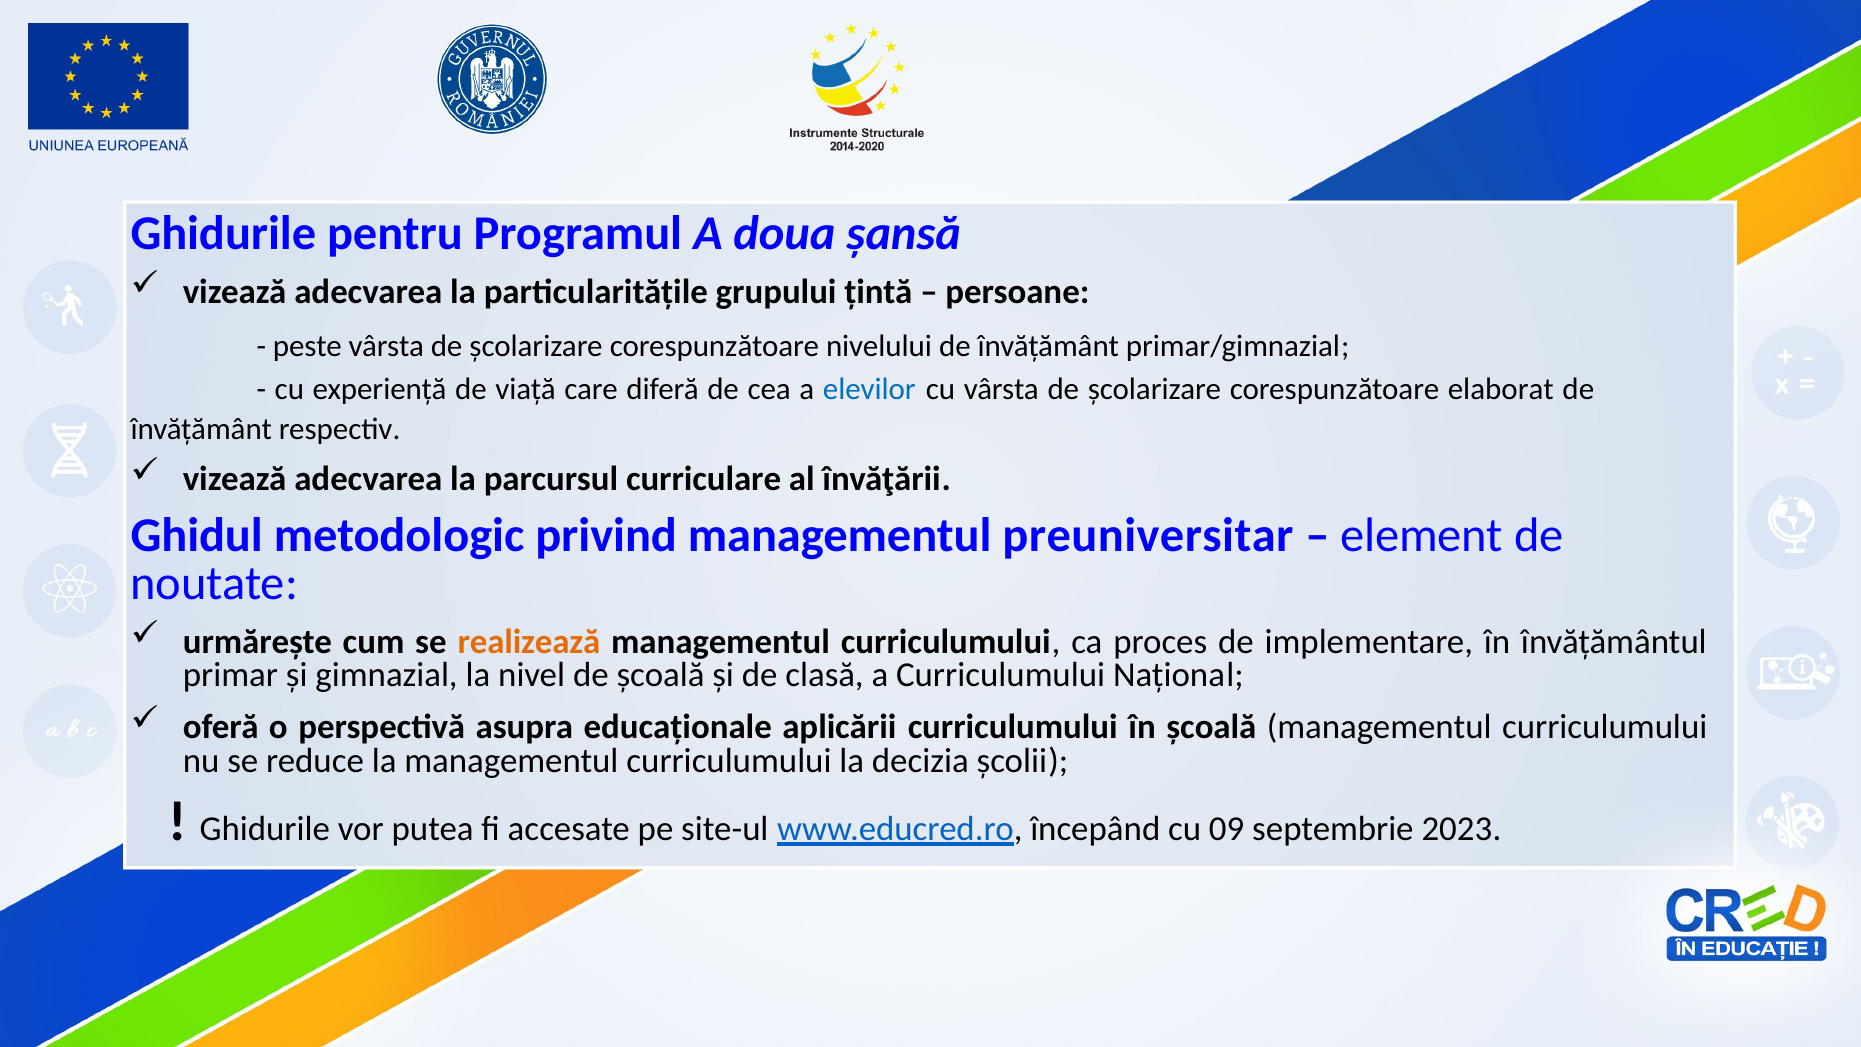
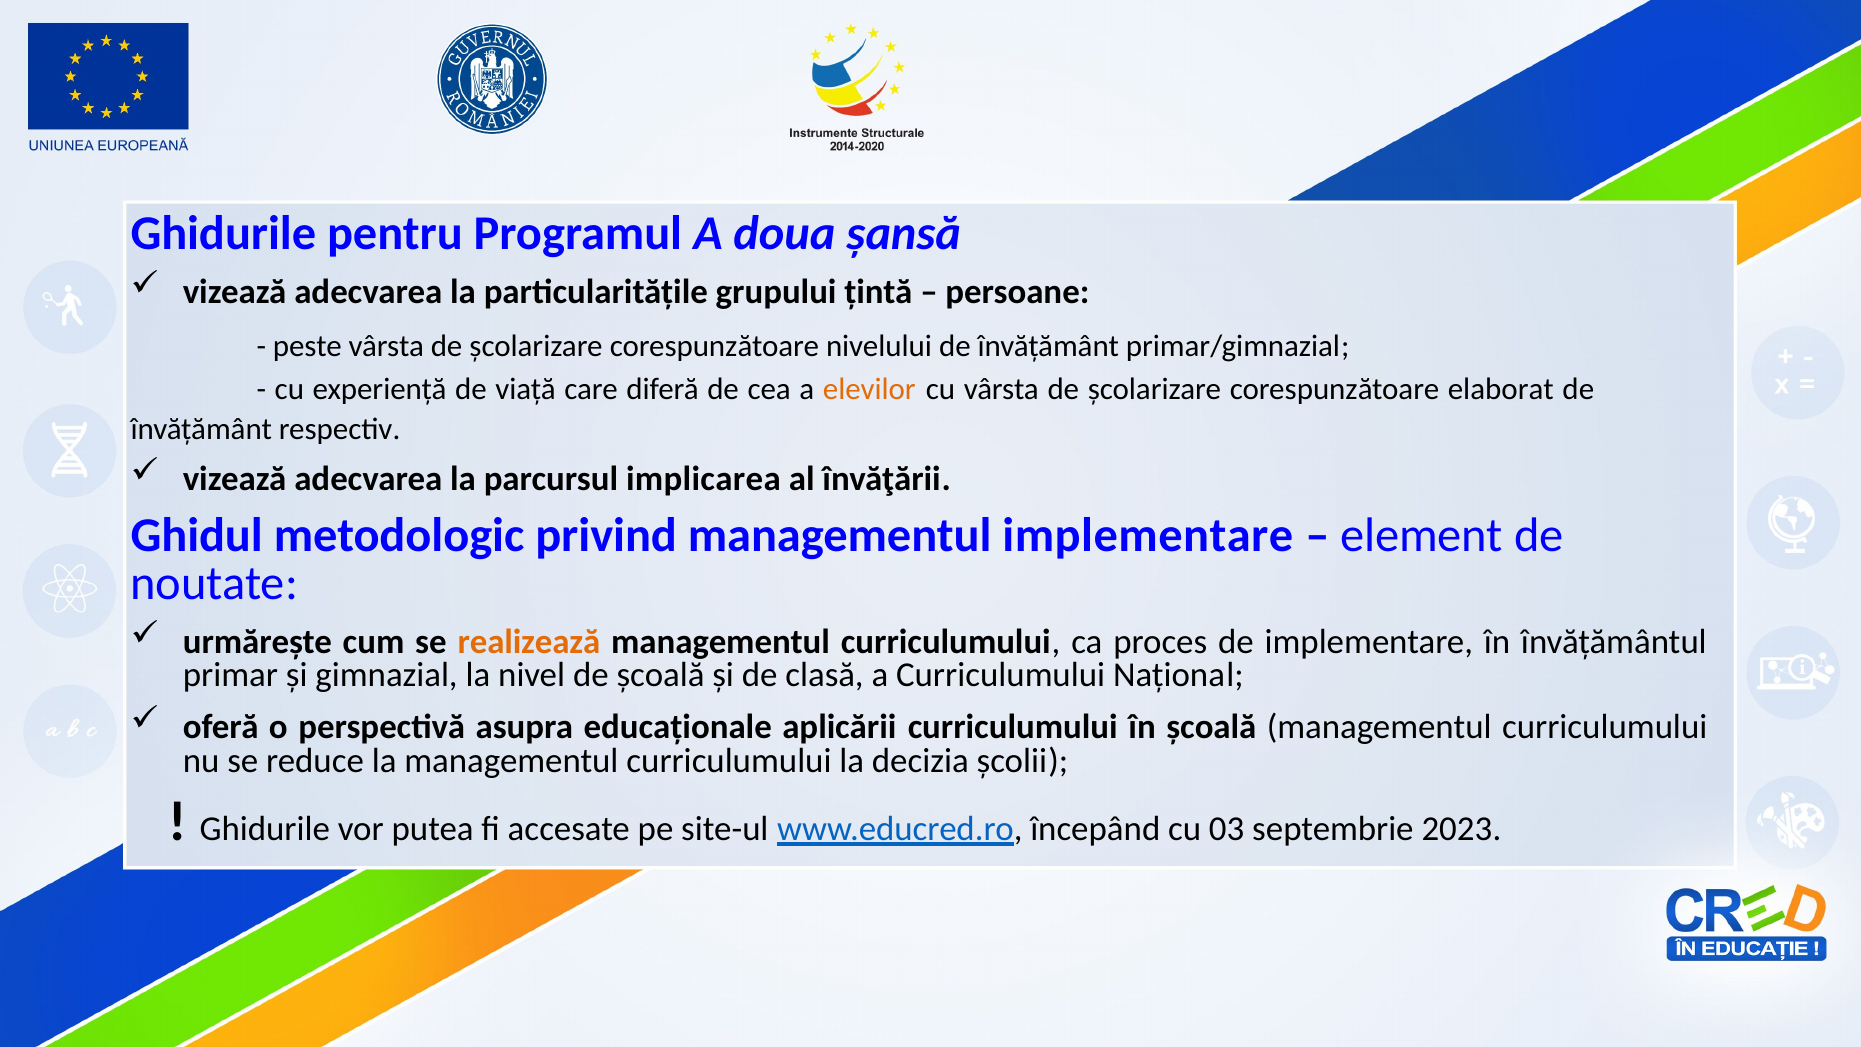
elevilor colour: blue -> orange
curriculare: curriculare -> implicarea
managementul preuniversitar: preuniversitar -> implementare
09: 09 -> 03
